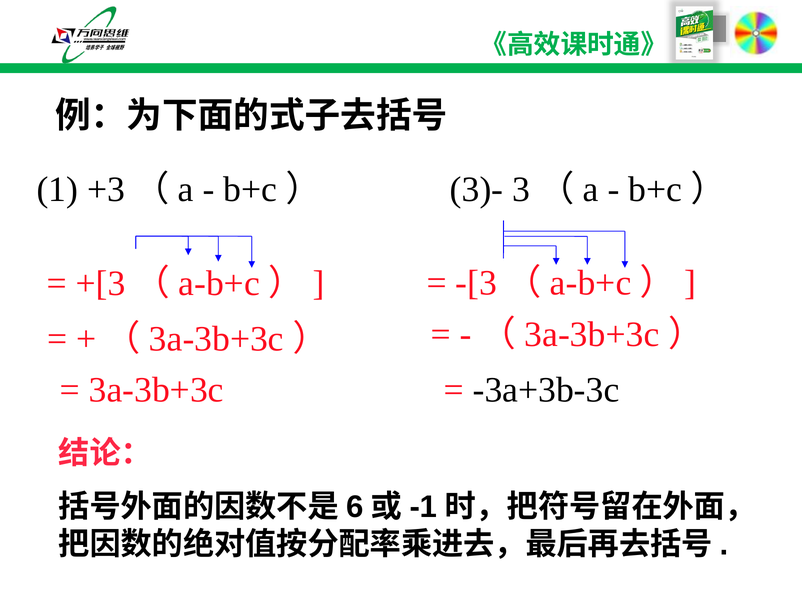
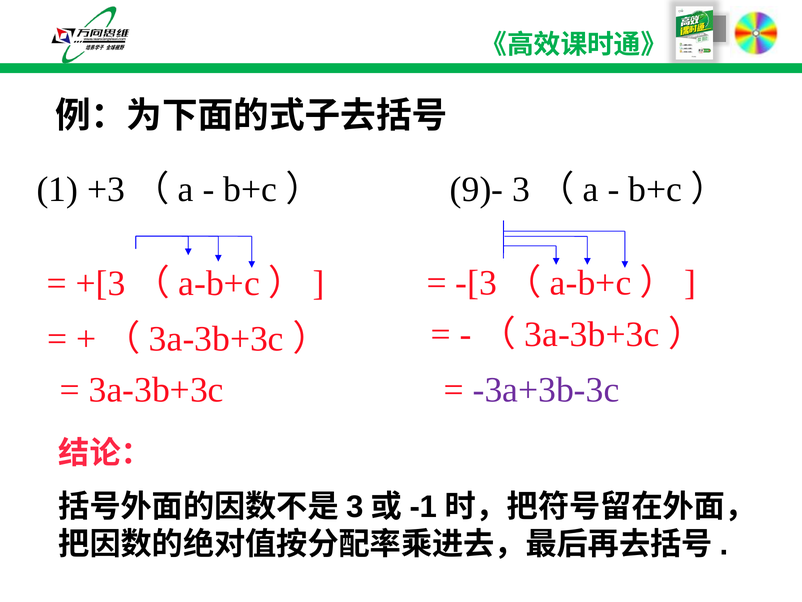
3)-: 3)- -> 9)-
-3a+3b-3c colour: black -> purple
6 at (355, 506): 6 -> 3
